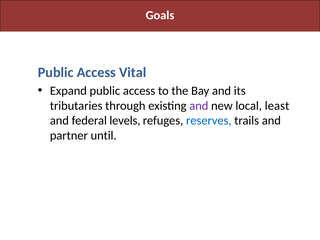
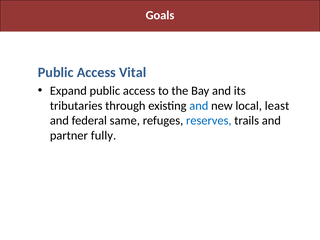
and at (199, 106) colour: purple -> blue
levels: levels -> same
until: until -> fully
